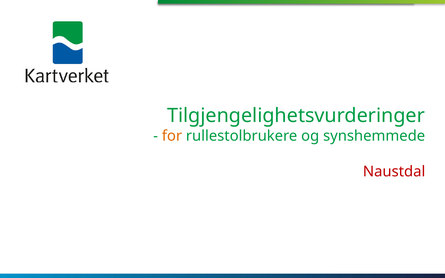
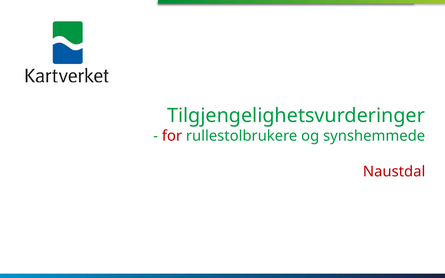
for colour: orange -> red
